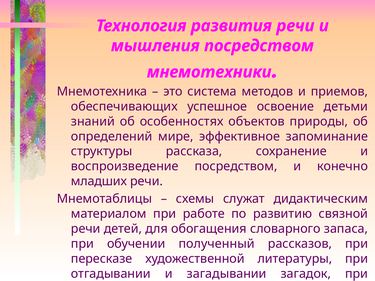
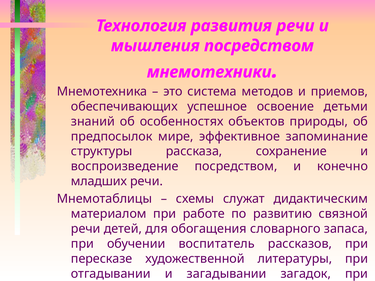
определений: определений -> предпосылок
полученный: полученный -> воспитатель
